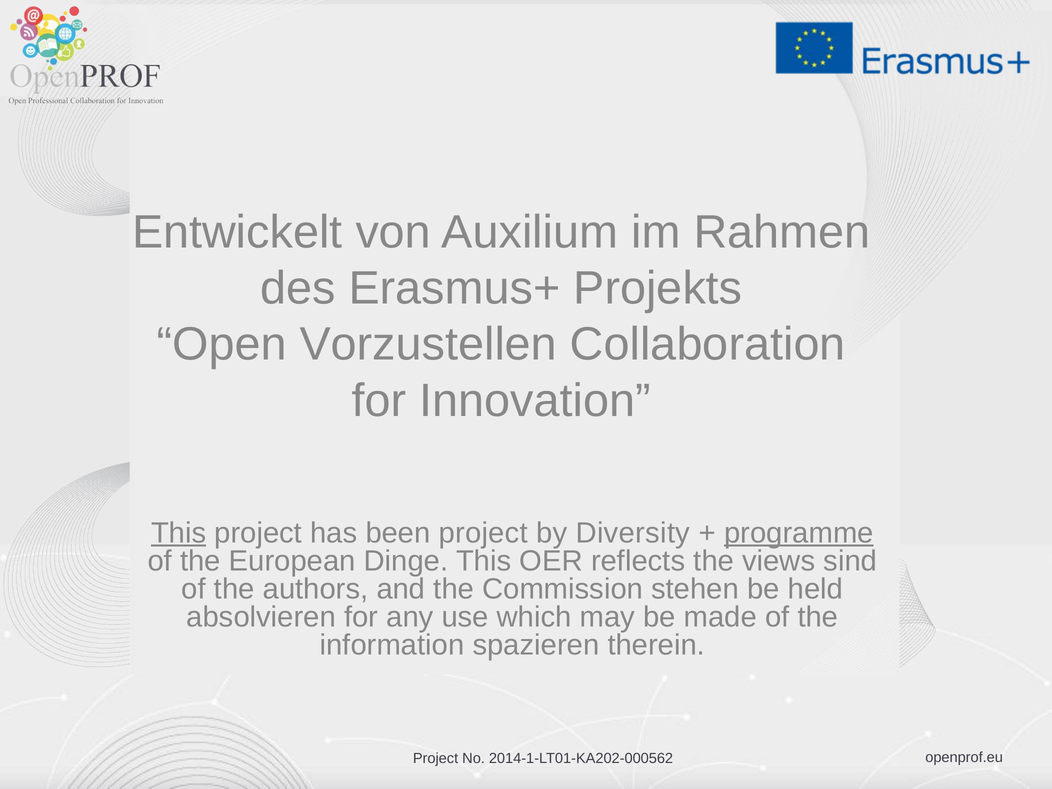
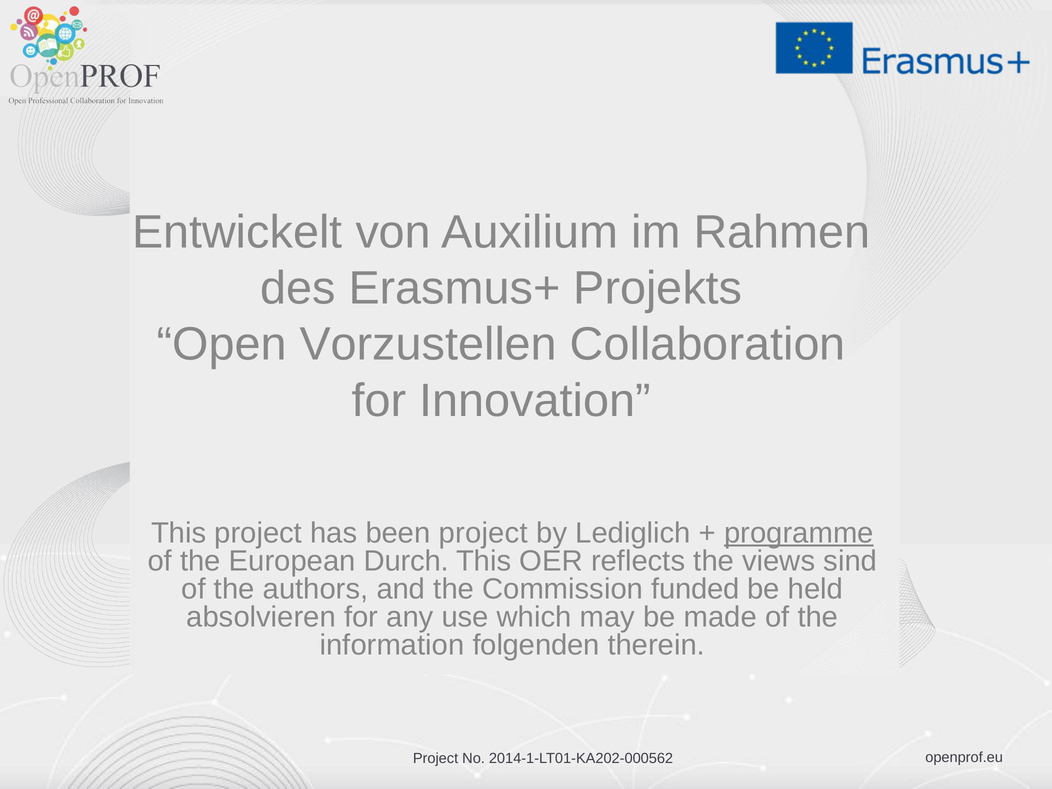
This at (179, 533) underline: present -> none
Diversity: Diversity -> Lediglich
Dinge: Dinge -> Durch
stehen: stehen -> funded
spazieren: spazieren -> folgenden
